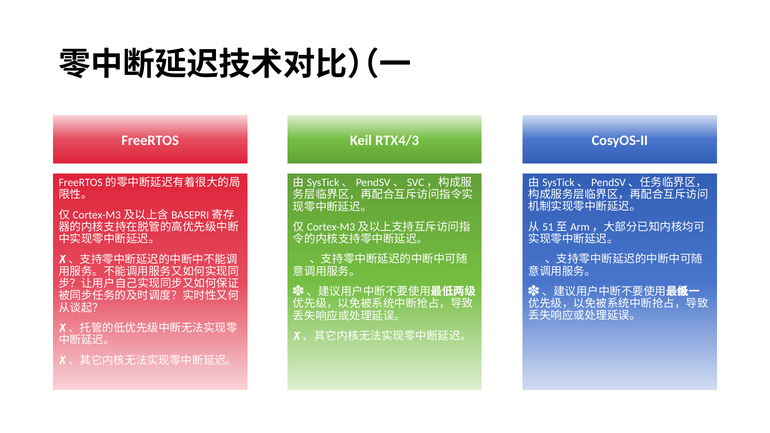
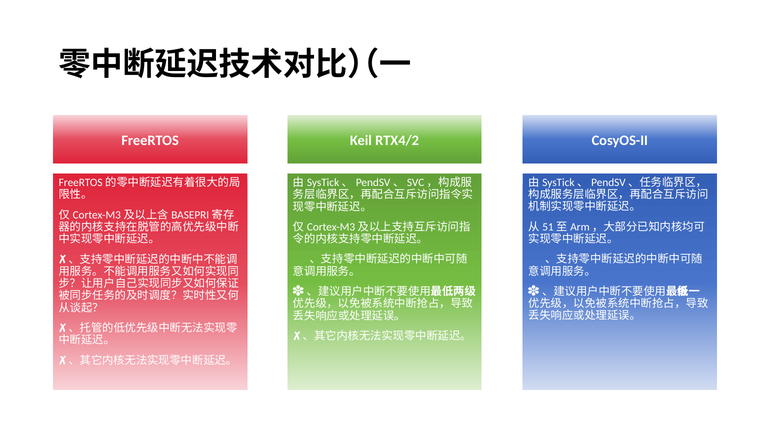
RTX4/3: RTX4/3 -> RTX4/2
